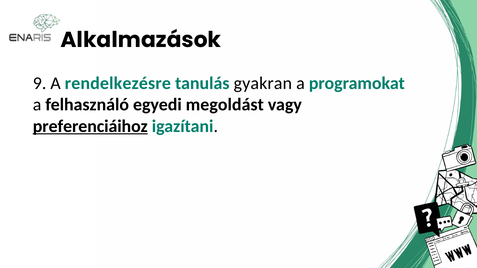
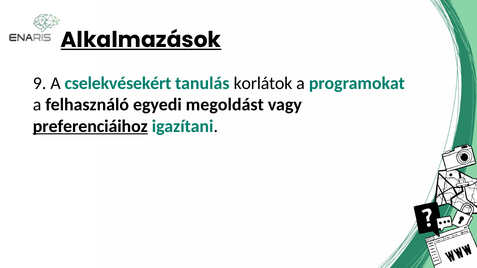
Alkalmazások underline: none -> present
rendelkezésre: rendelkezésre -> cselekvésekért
gyakran: gyakran -> korlátok
